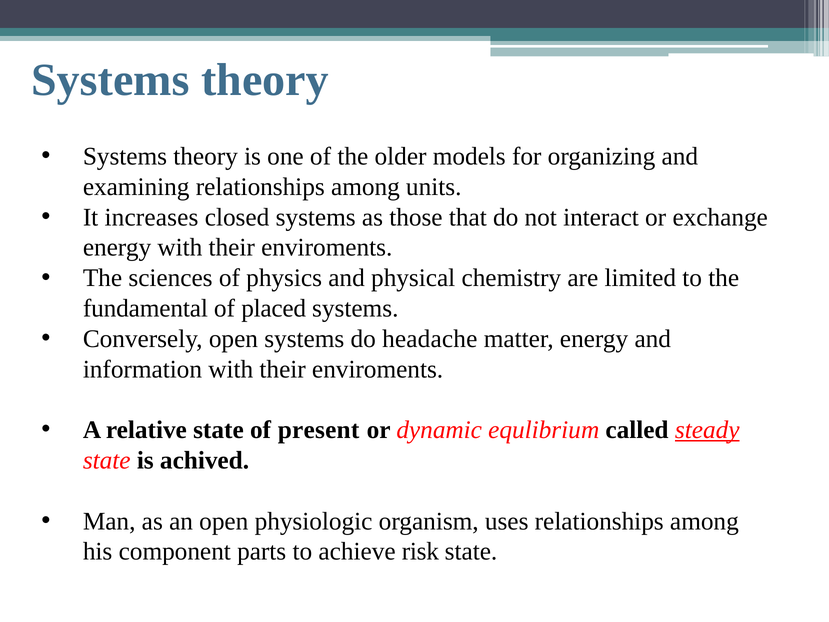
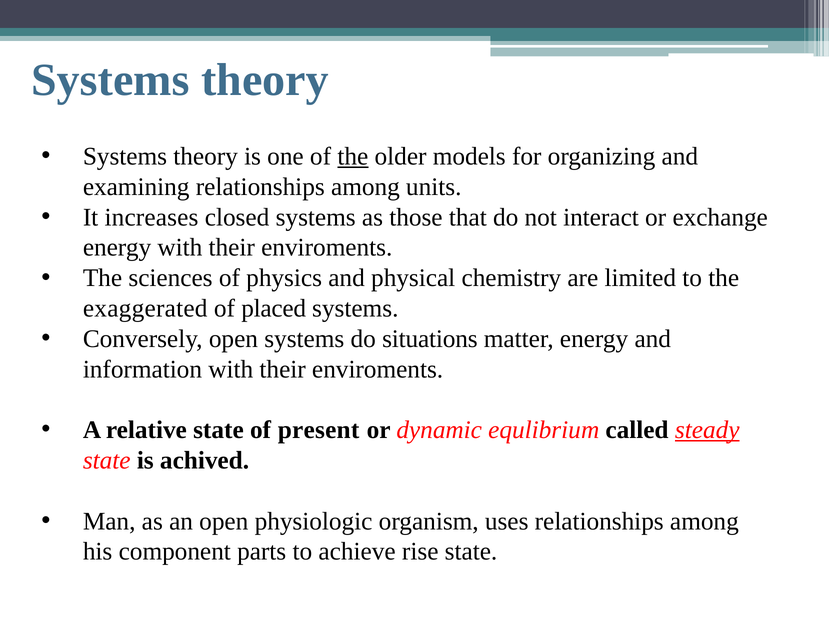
the at (353, 156) underline: none -> present
fundamental: fundamental -> exaggerated
headache: headache -> situations
risk: risk -> rise
